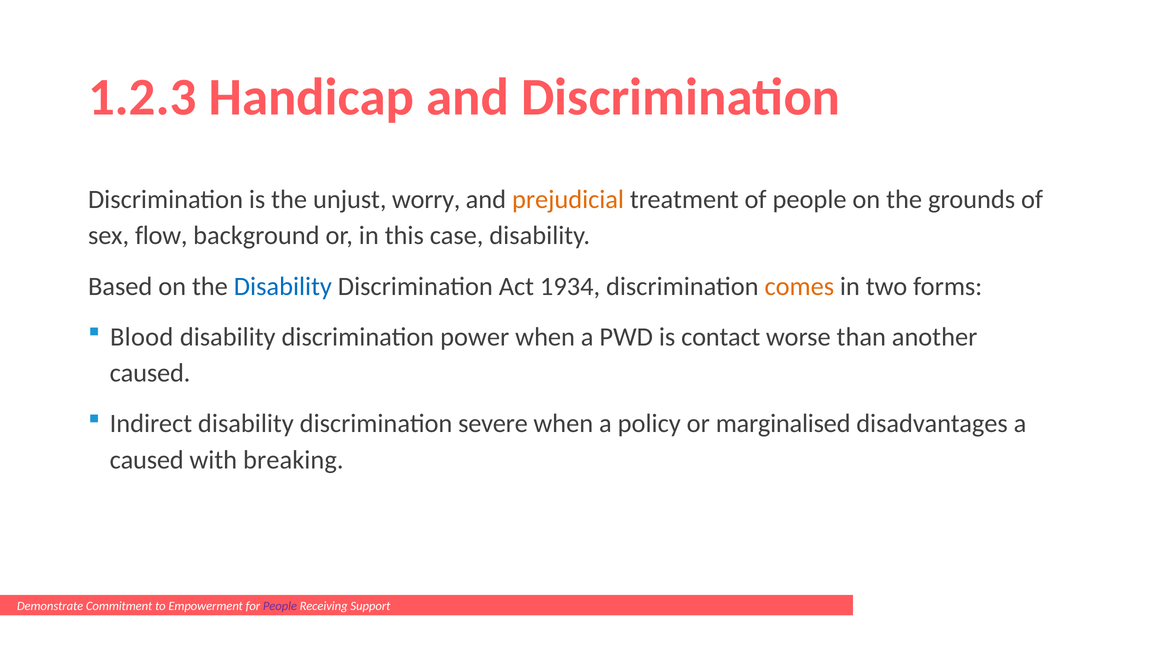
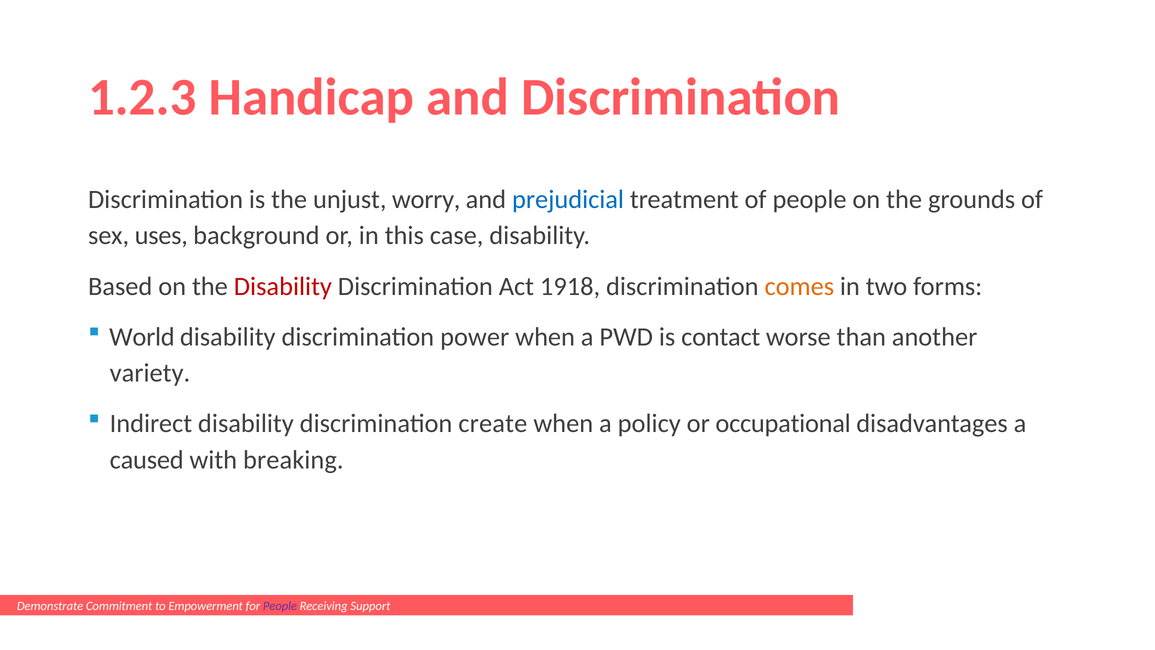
prejudicial colour: orange -> blue
flow: flow -> uses
Disability at (283, 286) colour: blue -> red
1934: 1934 -> 1918
Blood: Blood -> World
caused at (150, 373): caused -> variety
severe: severe -> create
marginalised: marginalised -> occupational
